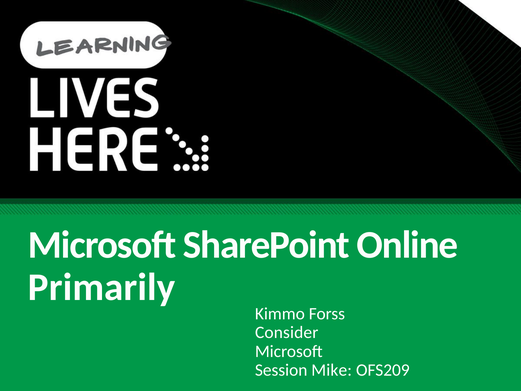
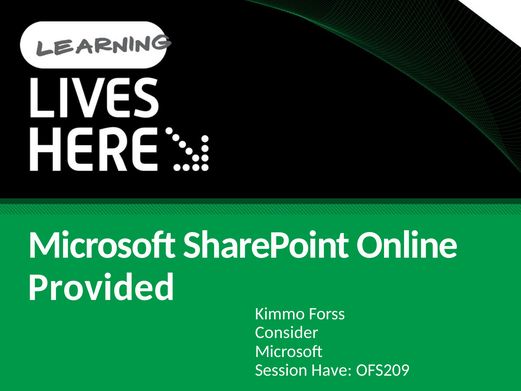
Primarily: Primarily -> Provided
Mike: Mike -> Have
